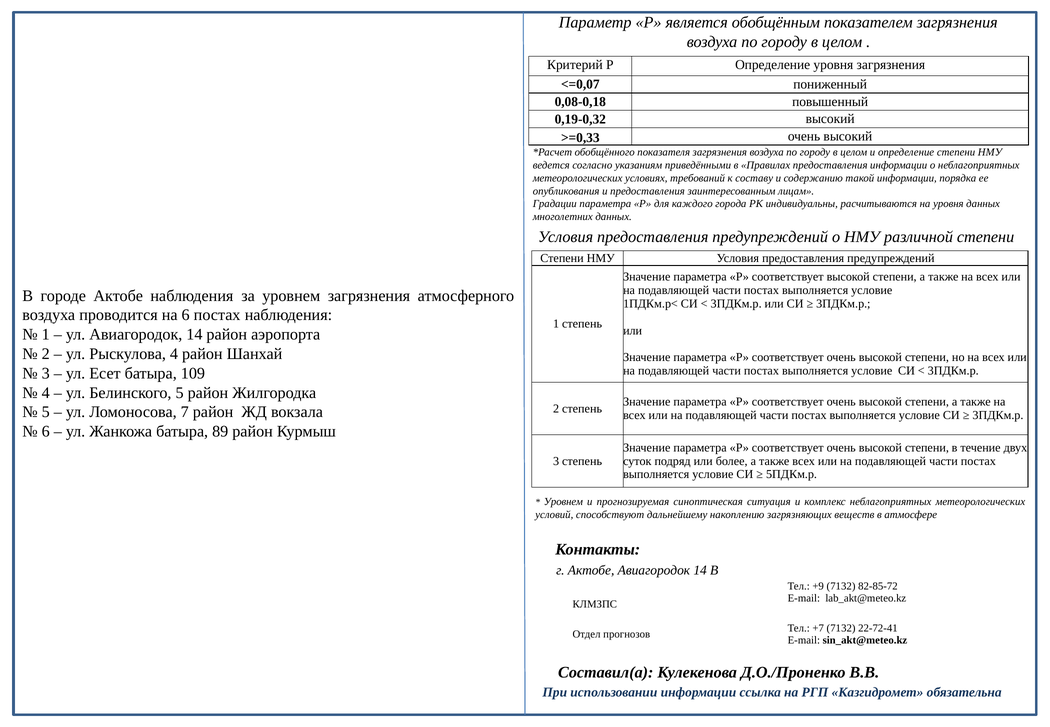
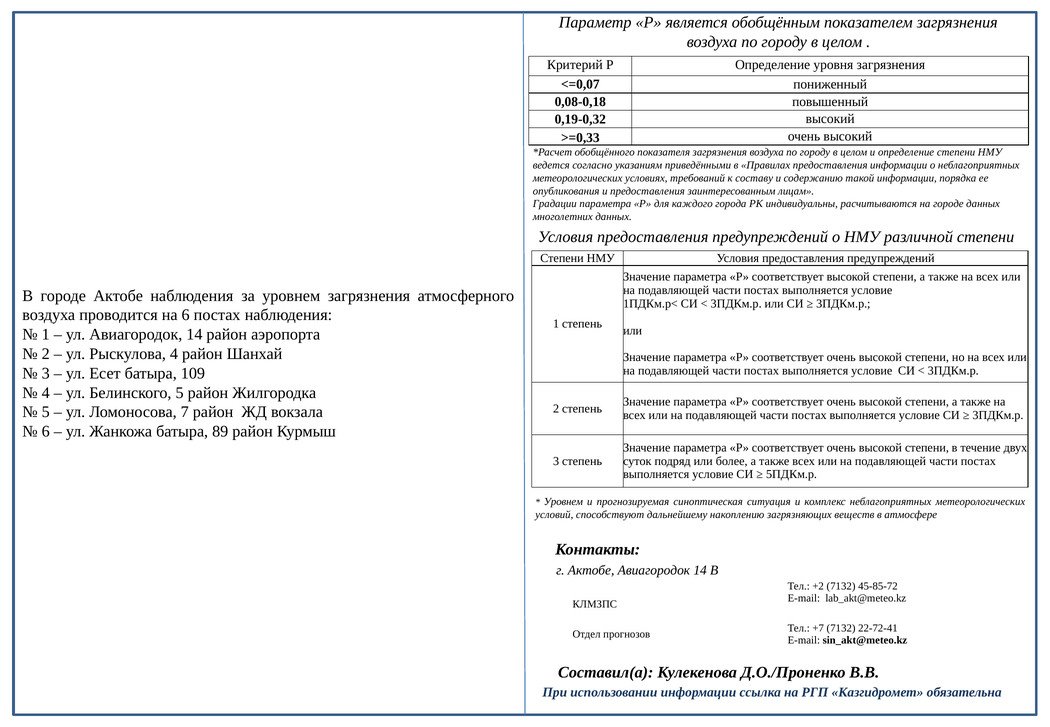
на уровня: уровня -> городе
+9: +9 -> +2
82-85-72: 82-85-72 -> 45-85-72
